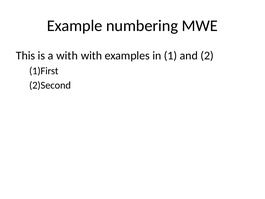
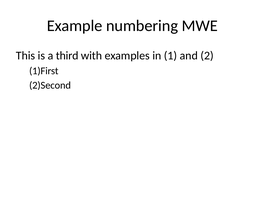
a with: with -> third
